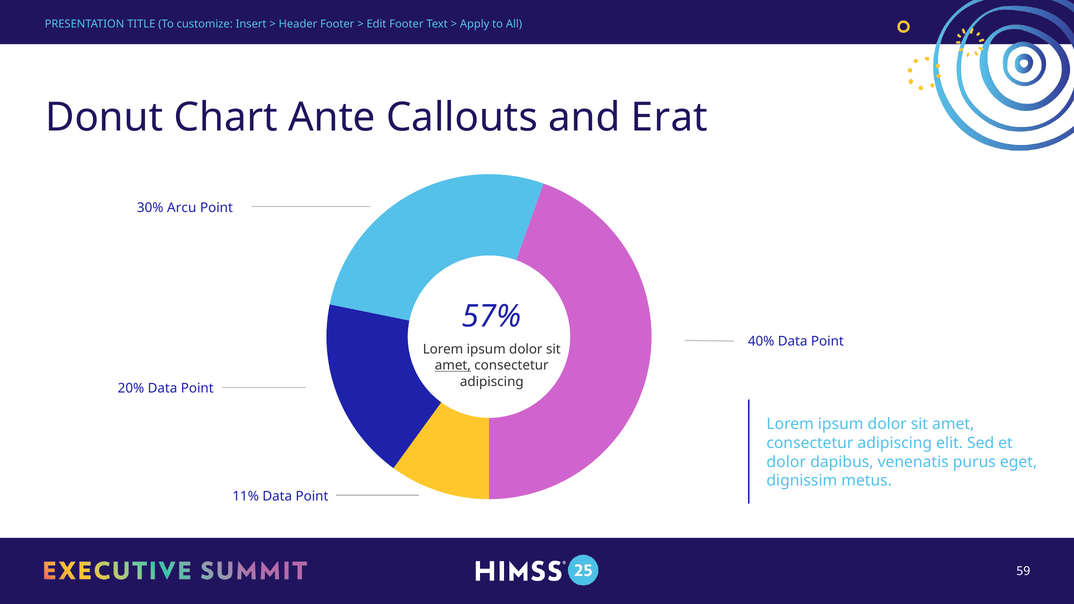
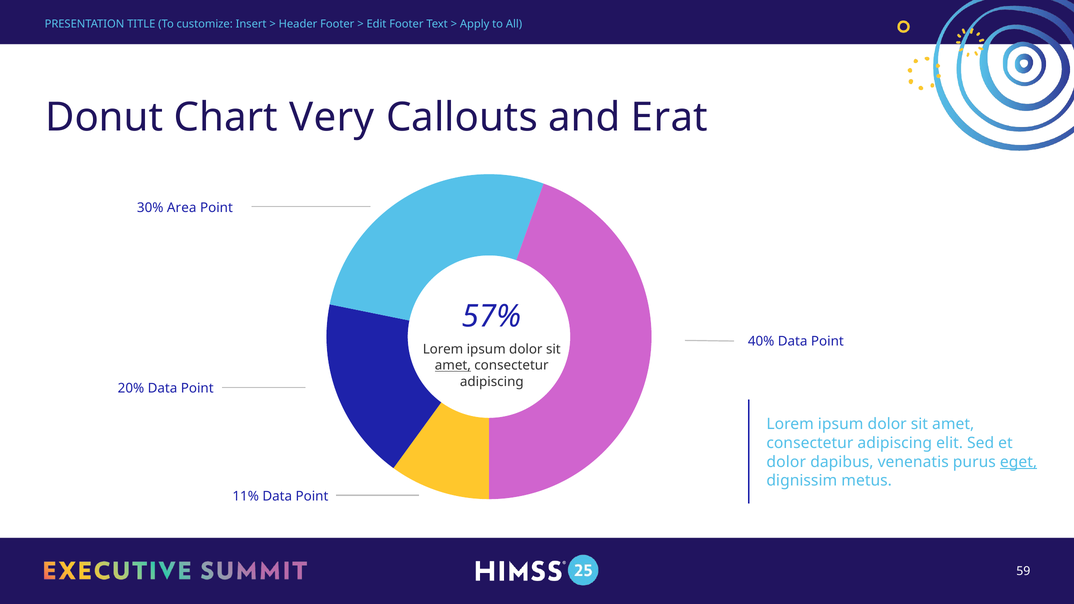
Ante: Ante -> Very
Arcu: Arcu -> Area
eget underline: none -> present
